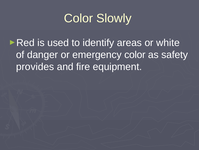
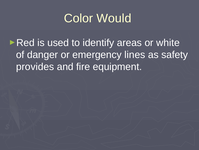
Slowly: Slowly -> Would
emergency color: color -> lines
